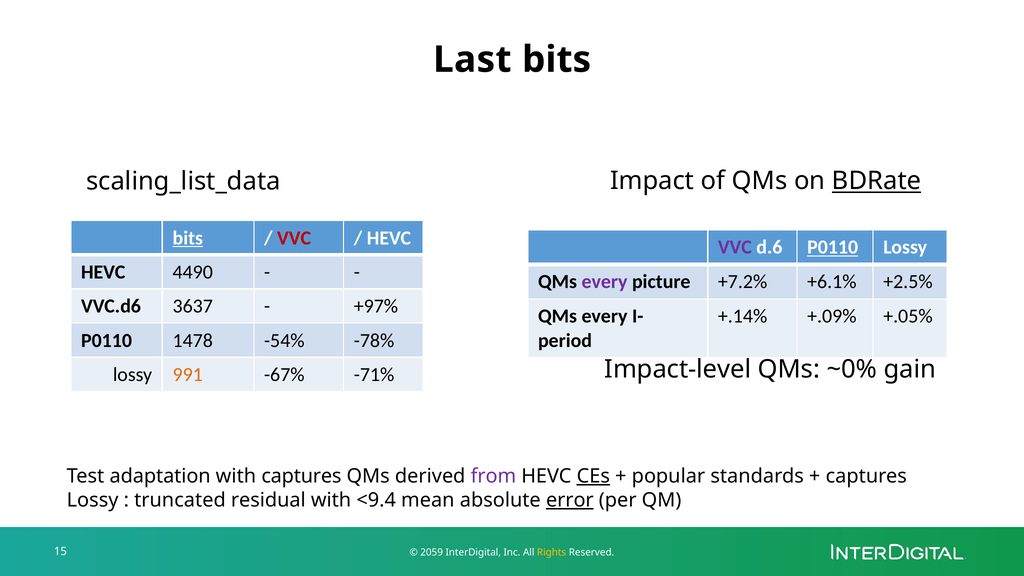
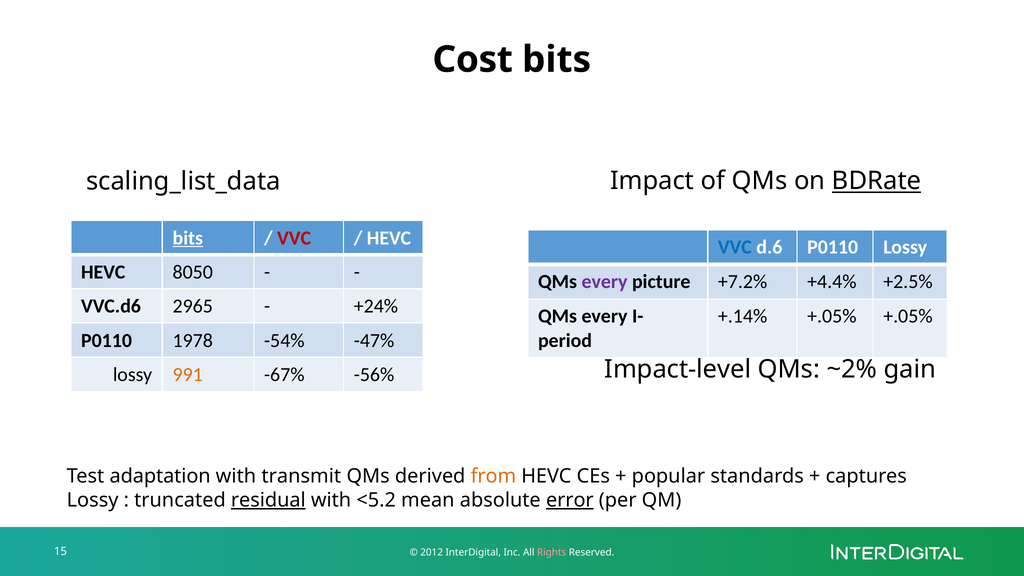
Last: Last -> Cost
VVC at (735, 247) colour: purple -> blue
P0110 at (833, 247) underline: present -> none
4490: 4490 -> 8050
+6.1%: +6.1% -> +4.4%
3637: 3637 -> 2965
+97%: +97% -> +24%
+.14% +.09%: +.09% -> +.05%
1478: 1478 -> 1978
-78%: -78% -> -47%
~0%: ~0% -> ~2%
-71%: -71% -> -56%
with captures: captures -> transmit
from colour: purple -> orange
CEs underline: present -> none
residual underline: none -> present
<9.4: <9.4 -> <5.2
2059: 2059 -> 2012
Rights colour: yellow -> pink
